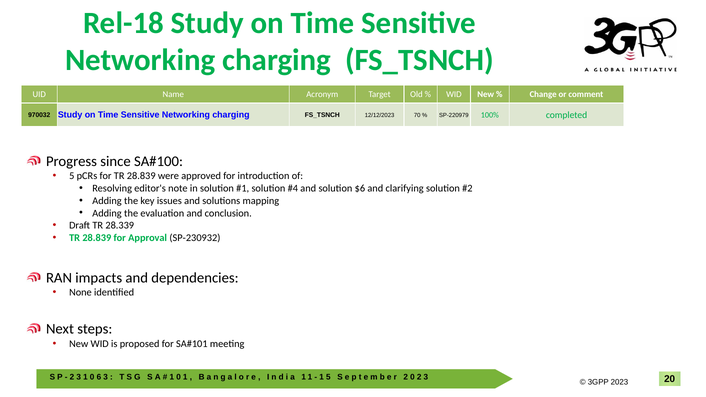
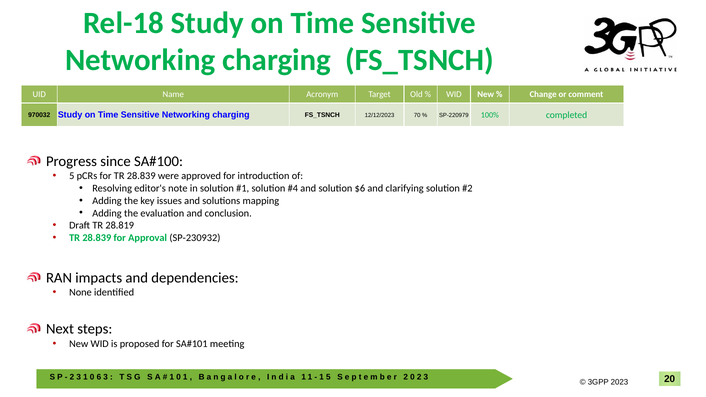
28.339: 28.339 -> 28.819
